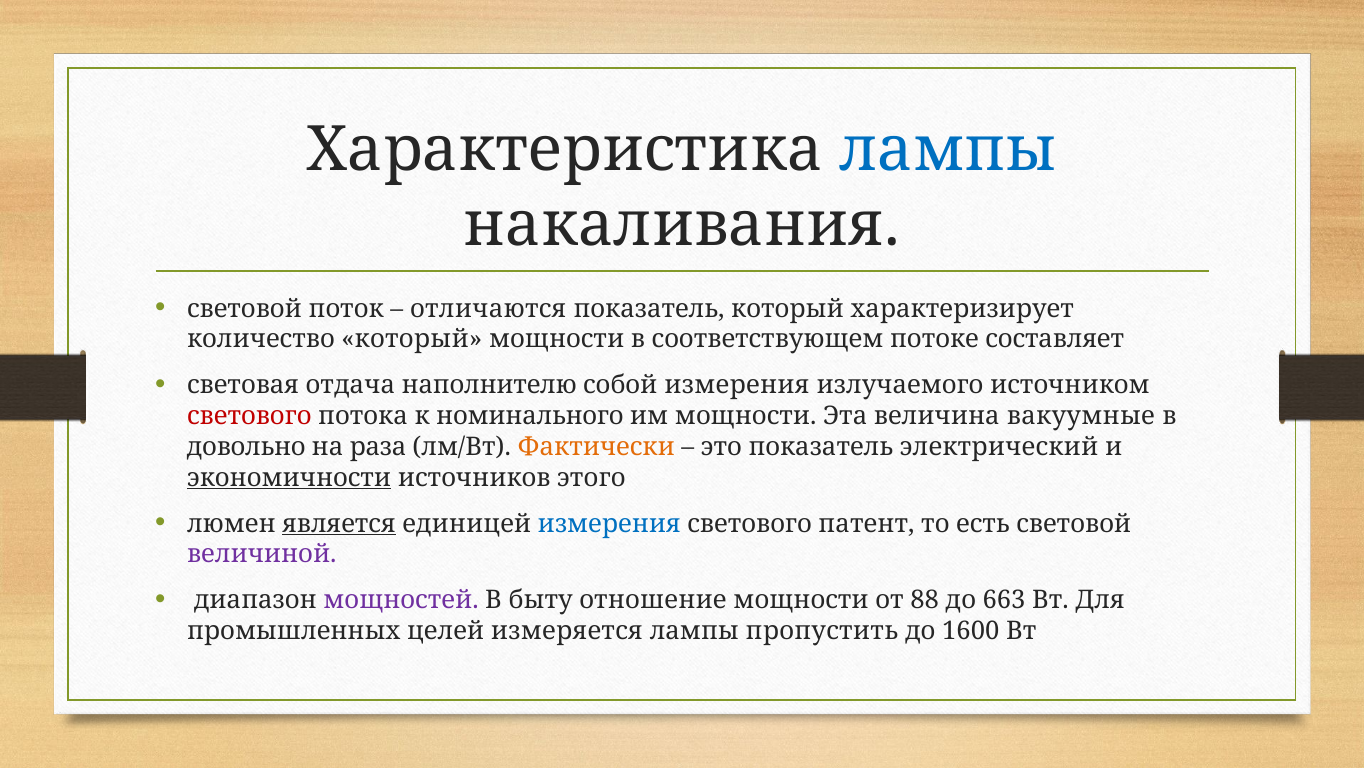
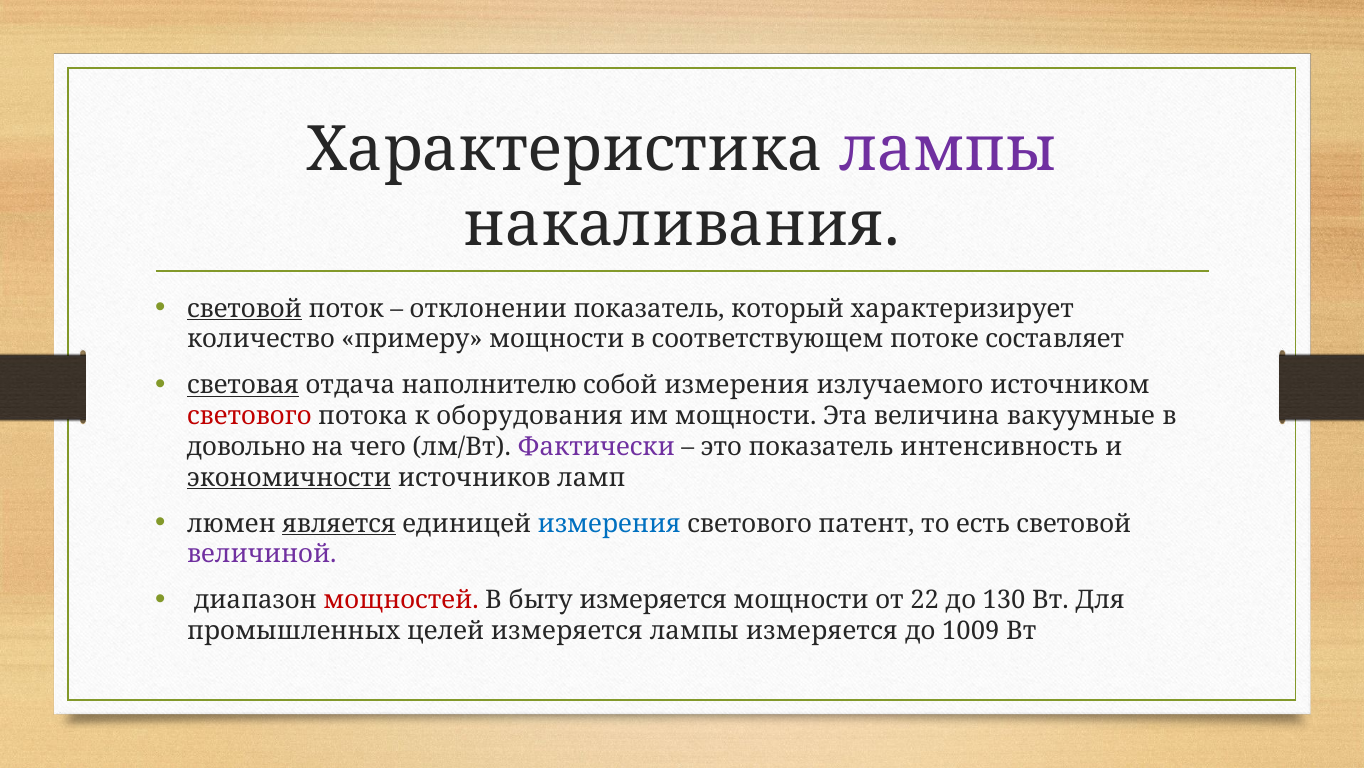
лампы at (948, 150) colour: blue -> purple
световой at (245, 308) underline: none -> present
отличаются: отличаются -> отклонении
количество который: который -> примеру
световая underline: none -> present
номинального: номинального -> оборудования
раза: раза -> чего
Фактически colour: orange -> purple
электрический: электрический -> интенсивность
этого: этого -> ламп
мощностей colour: purple -> red
быту отношение: отношение -> измеряется
88: 88 -> 22
663: 663 -> 130
лампы пропустить: пропустить -> измеряется
1600: 1600 -> 1009
